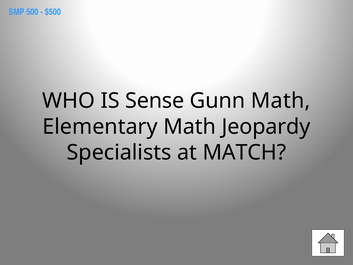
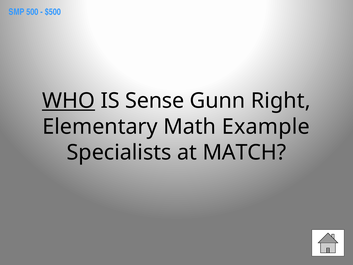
WHO underline: none -> present
Gunn Math: Math -> Right
Jeopardy: Jeopardy -> Example
